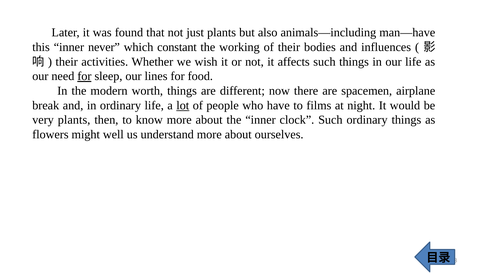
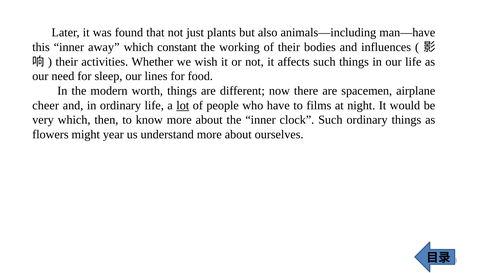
never: never -> away
for at (84, 76) underline: present -> none
break: break -> cheer
very plants: plants -> which
well: well -> year
